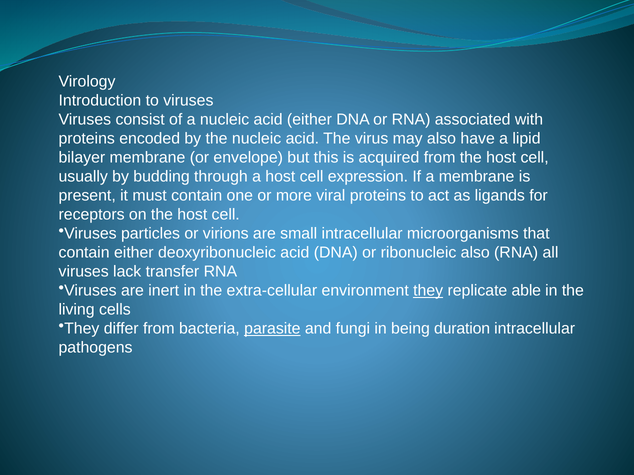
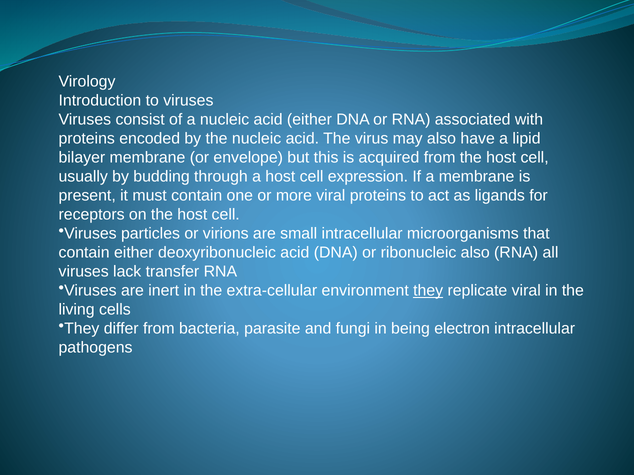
replicate able: able -> viral
parasite underline: present -> none
duration: duration -> electron
